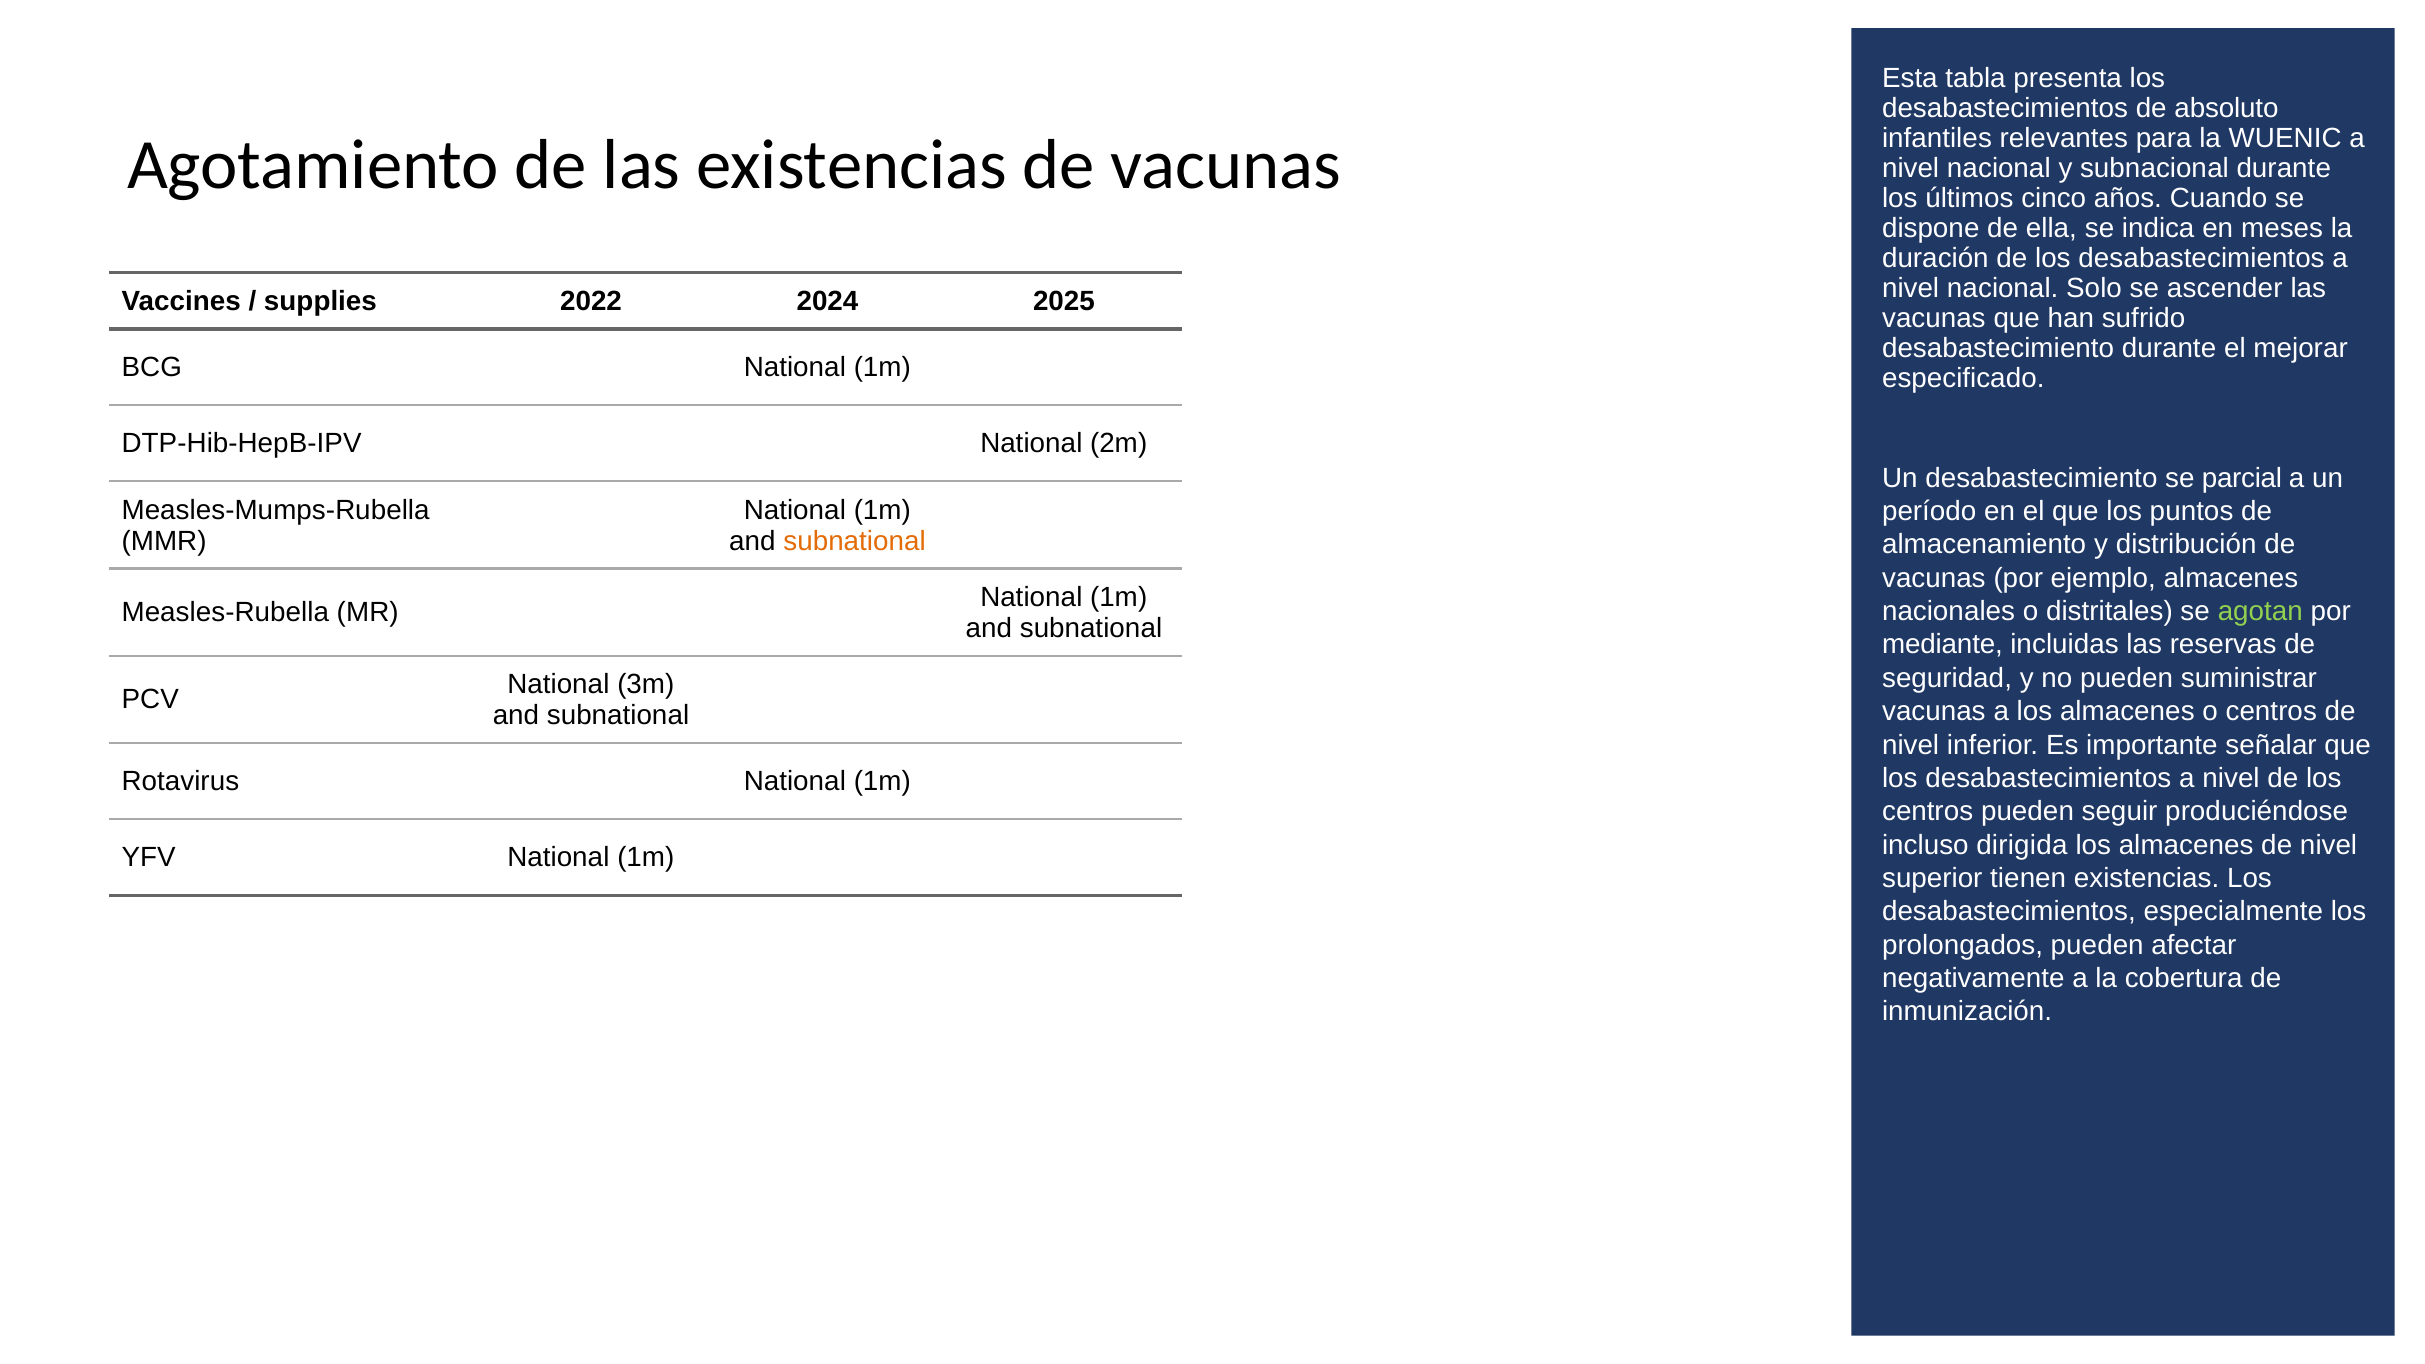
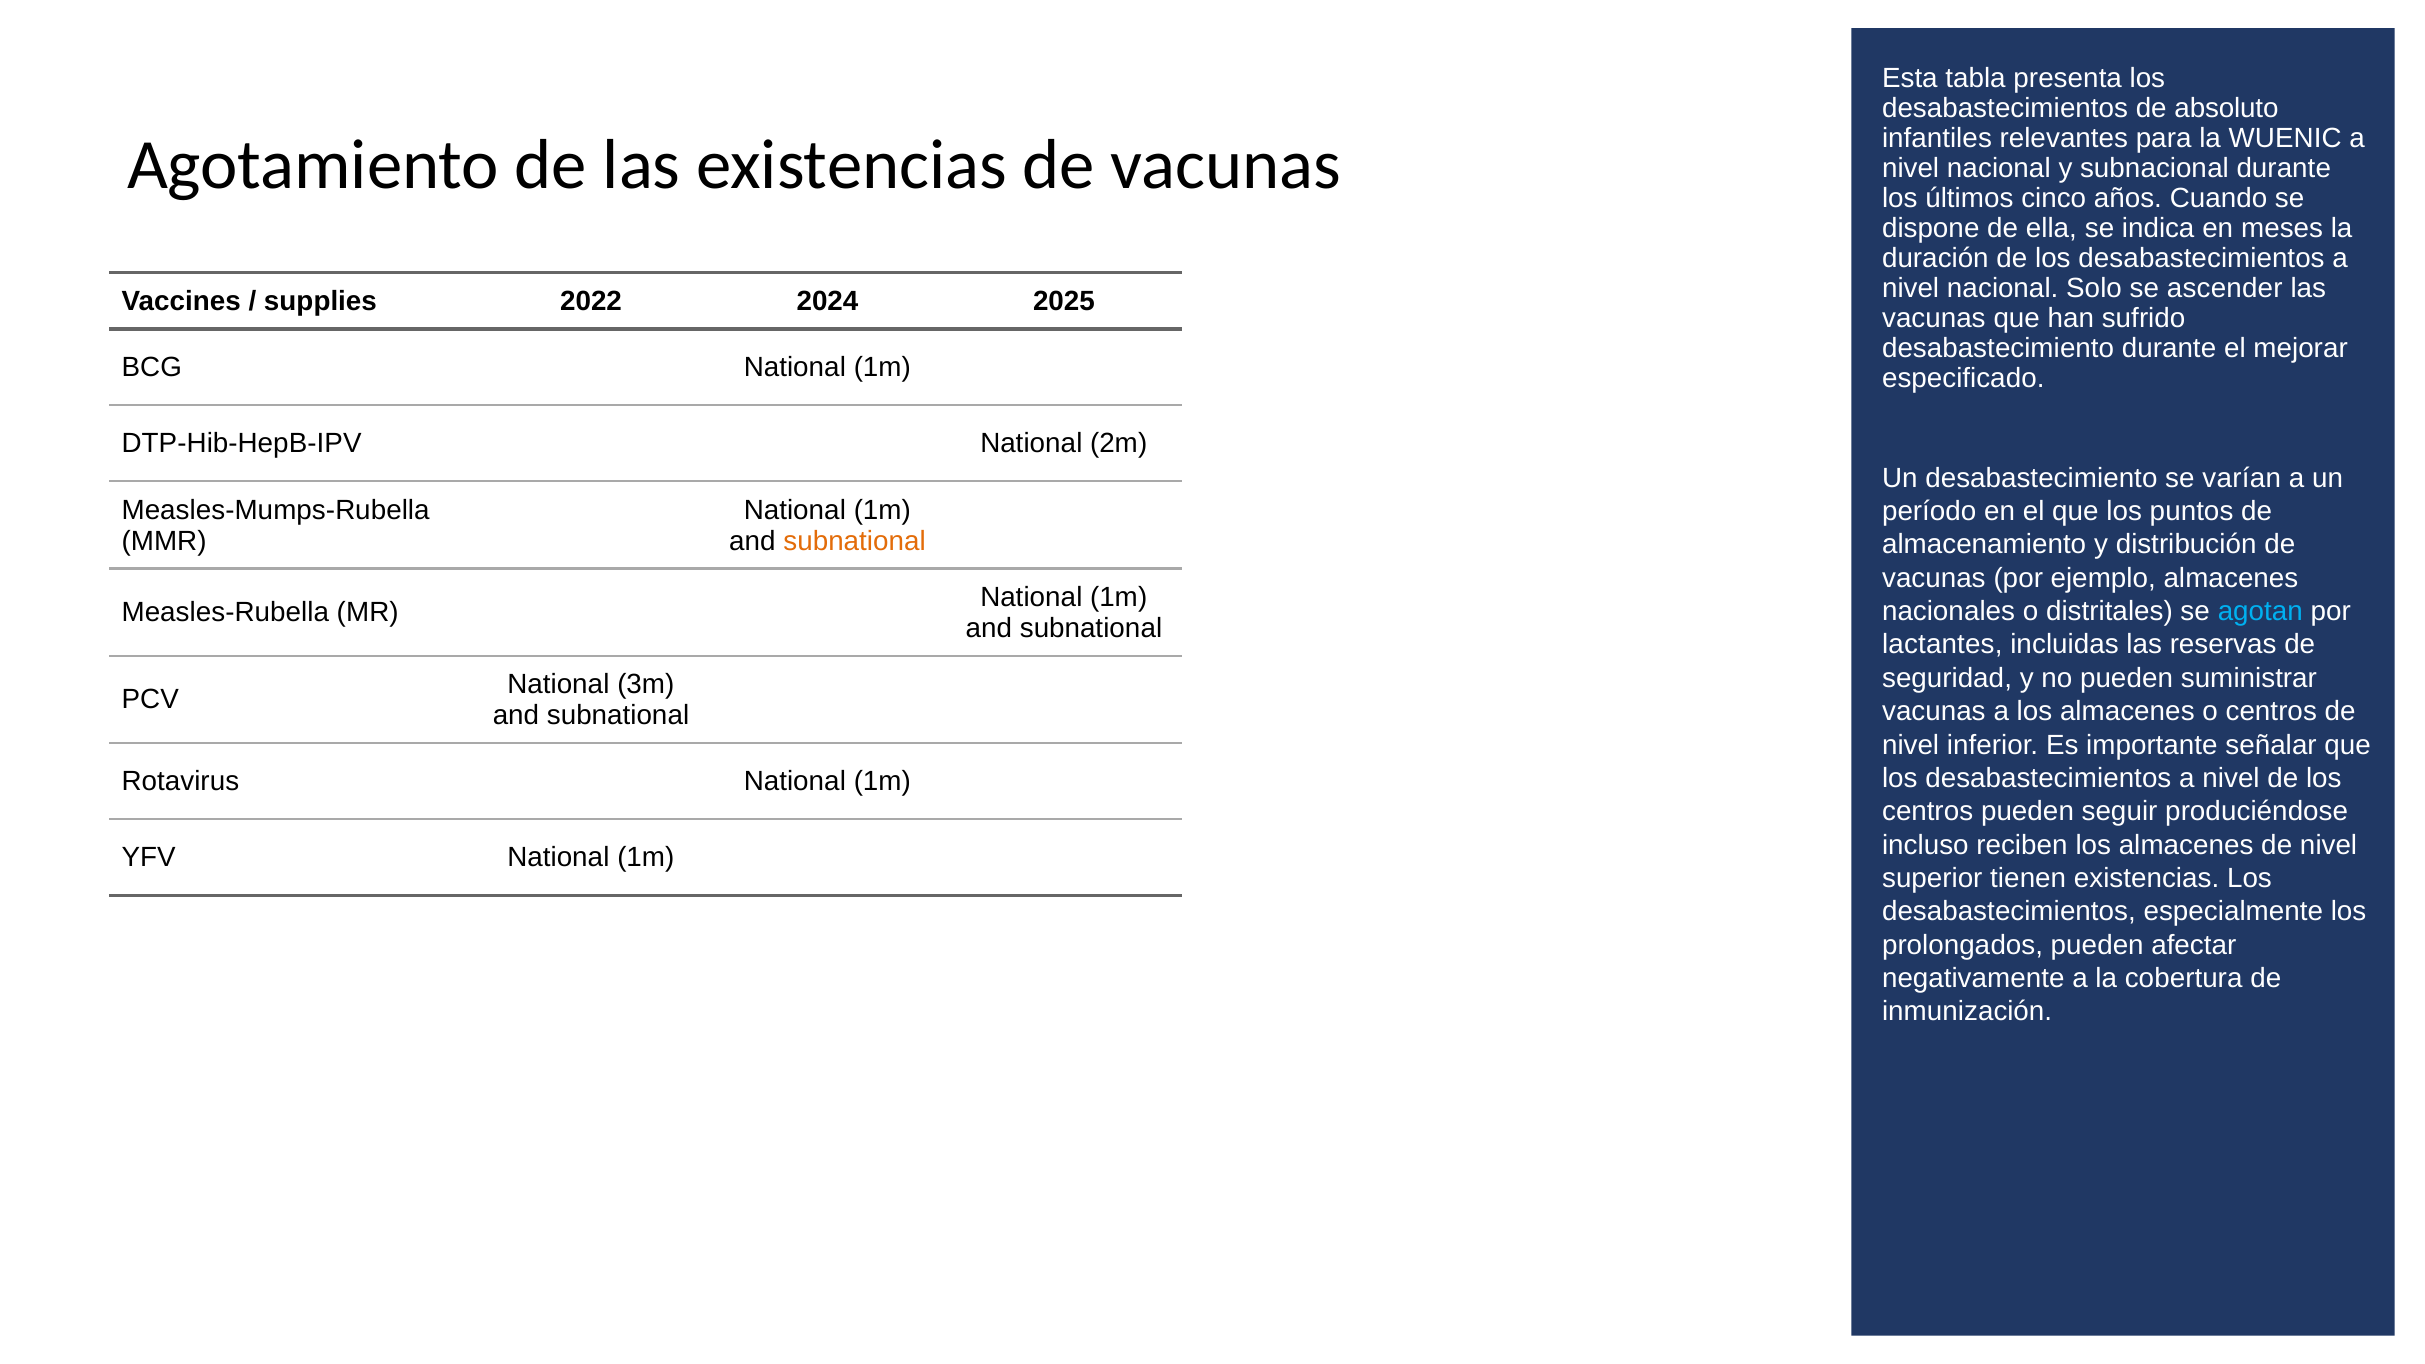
parcial: parcial -> varían
agotan colour: light green -> light blue
mediante: mediante -> lactantes
dirigida: dirigida -> reciben
